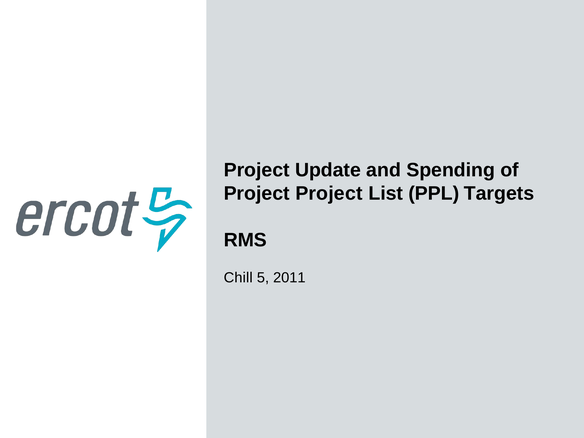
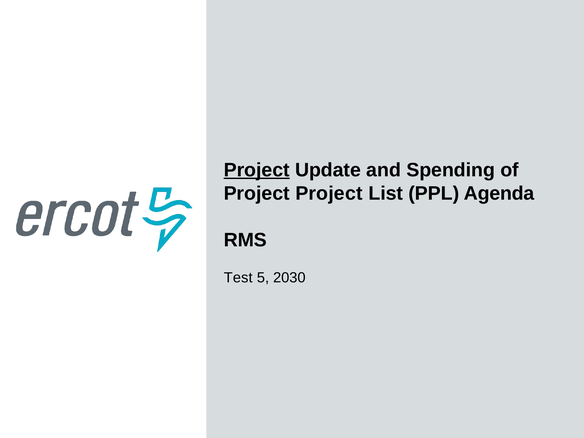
Project at (257, 170) underline: none -> present
Targets: Targets -> Agenda
Chill: Chill -> Test
2011: 2011 -> 2030
